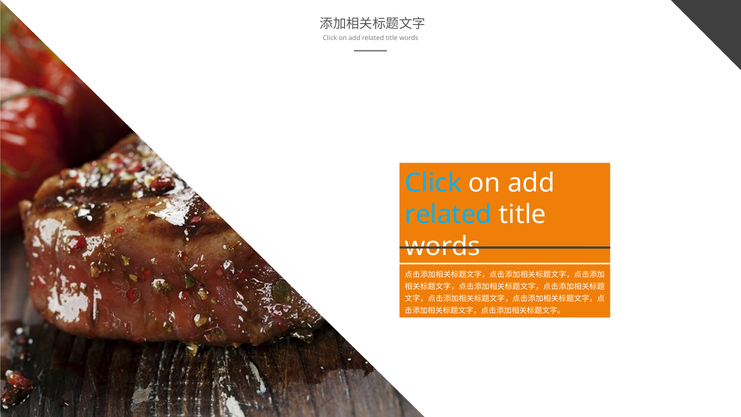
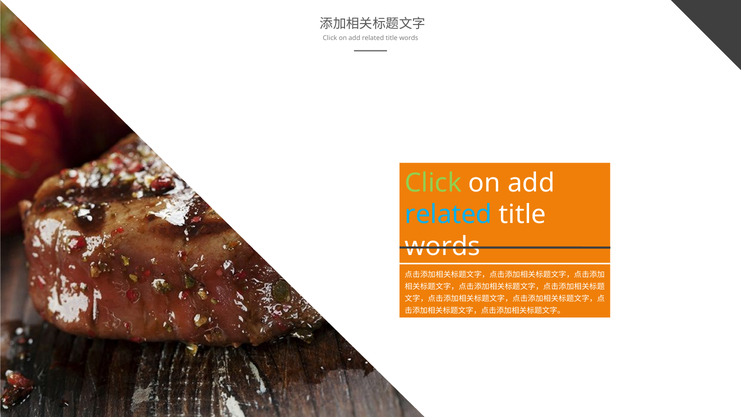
Click at (433, 183) colour: light blue -> light green
